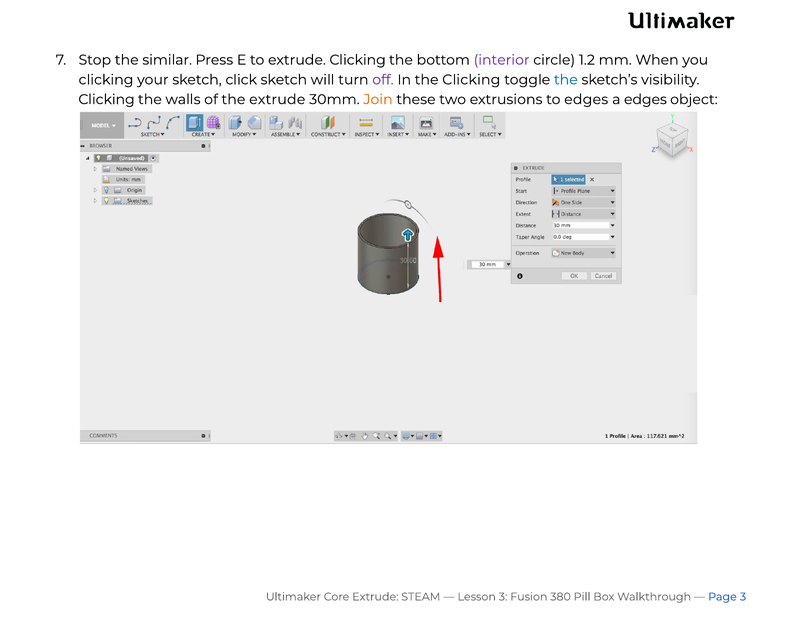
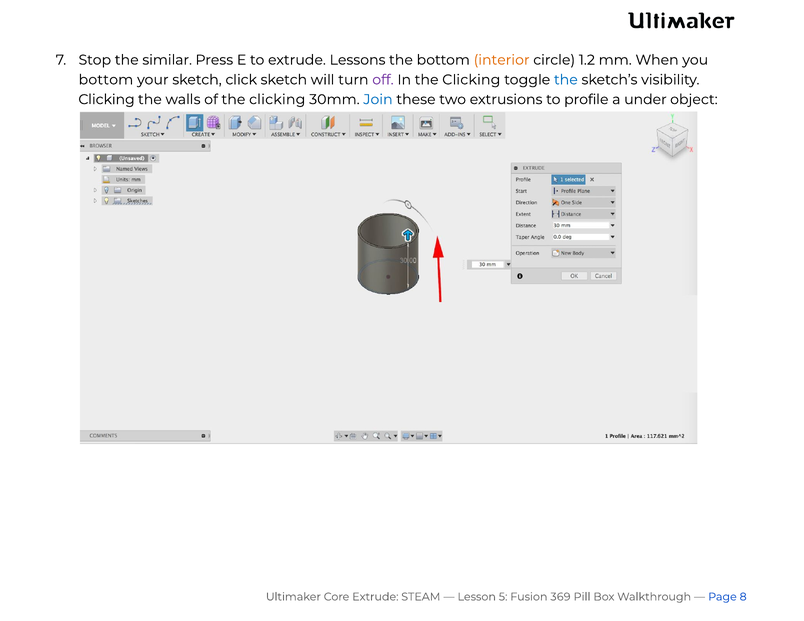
extrude Clicking: Clicking -> Lessons
interior colour: purple -> orange
clicking at (106, 80): clicking -> bottom
of the extrude: extrude -> clicking
Join colour: orange -> blue
to edges: edges -> profile
a edges: edges -> under
Lesson 3: 3 -> 5
380: 380 -> 369
Page 3: 3 -> 8
